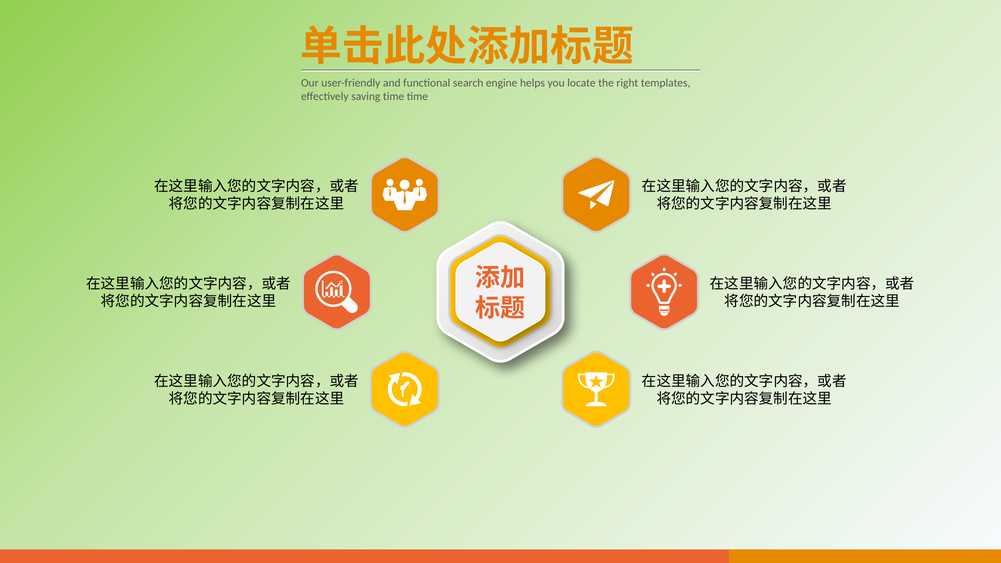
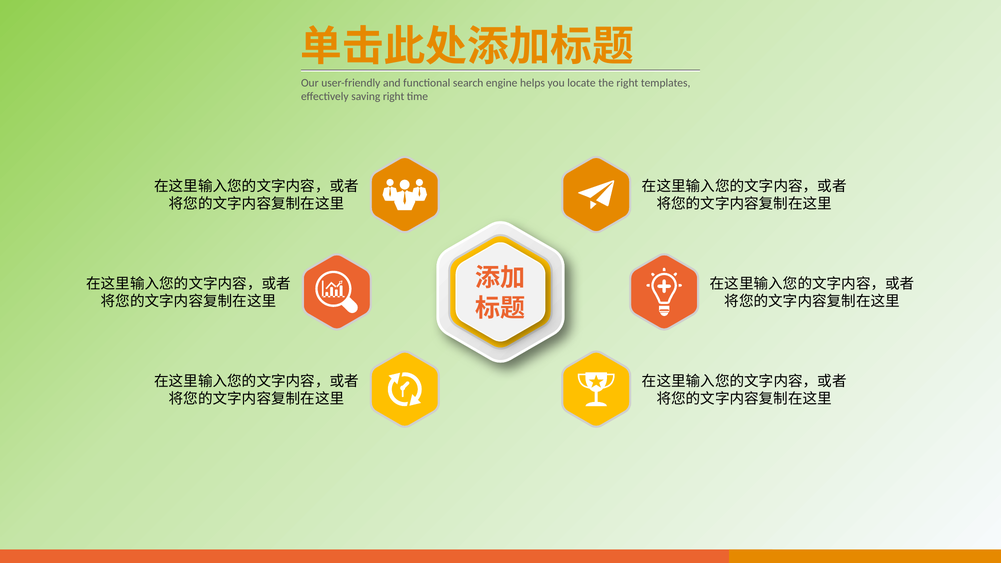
saving time: time -> right
